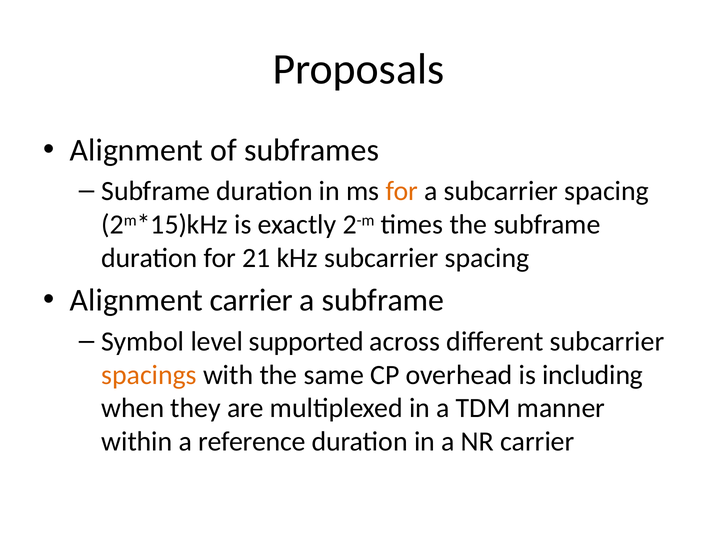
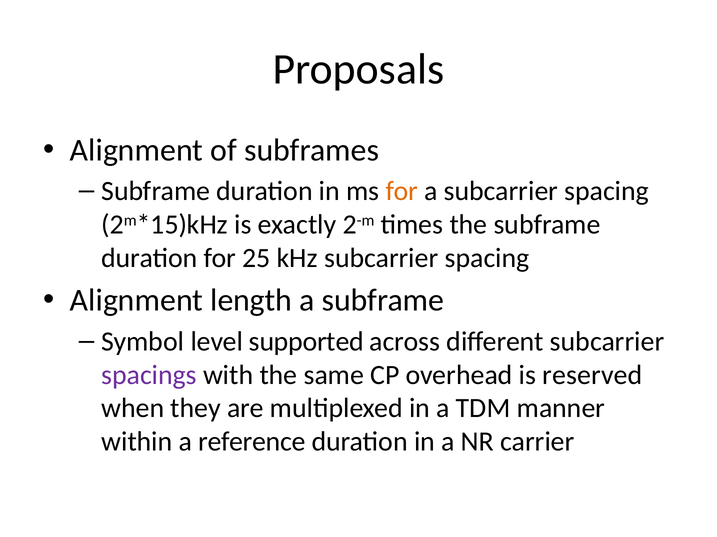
21: 21 -> 25
Alignment carrier: carrier -> length
spacings colour: orange -> purple
including: including -> reserved
